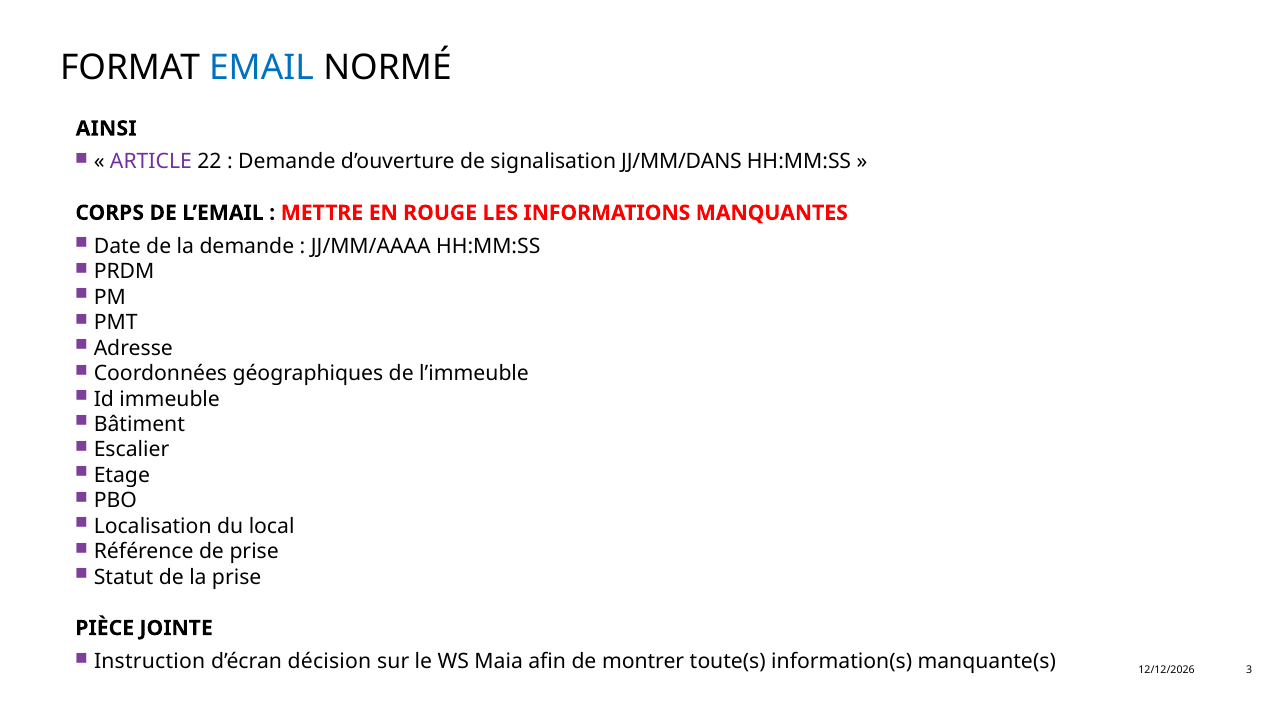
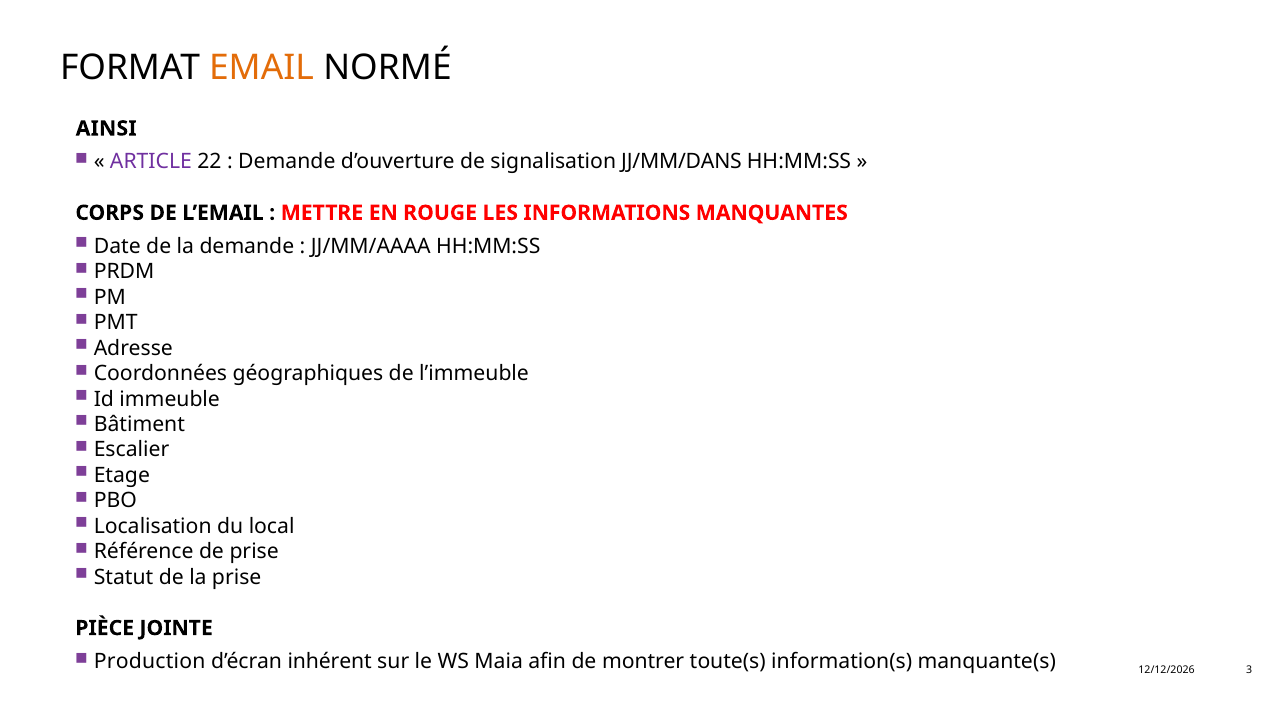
EMAIL colour: blue -> orange
Instruction: Instruction -> Production
décision: décision -> inhérent
